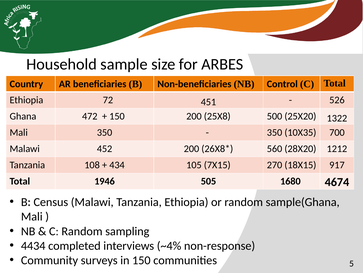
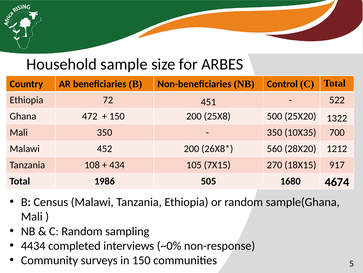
526: 526 -> 522
1946: 1946 -> 1986
~4%: ~4% -> ~0%
